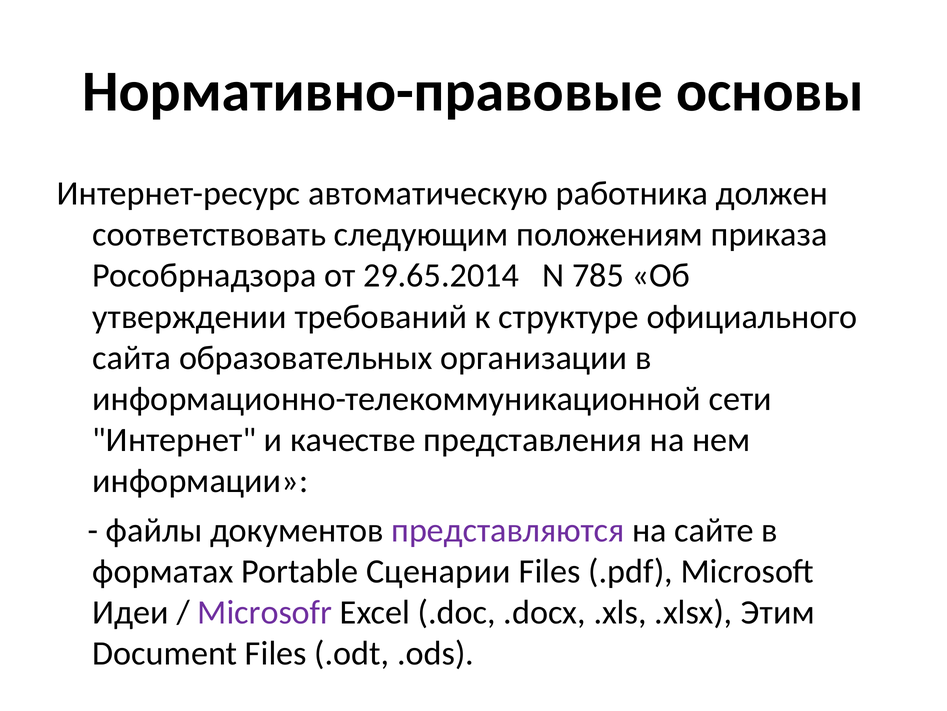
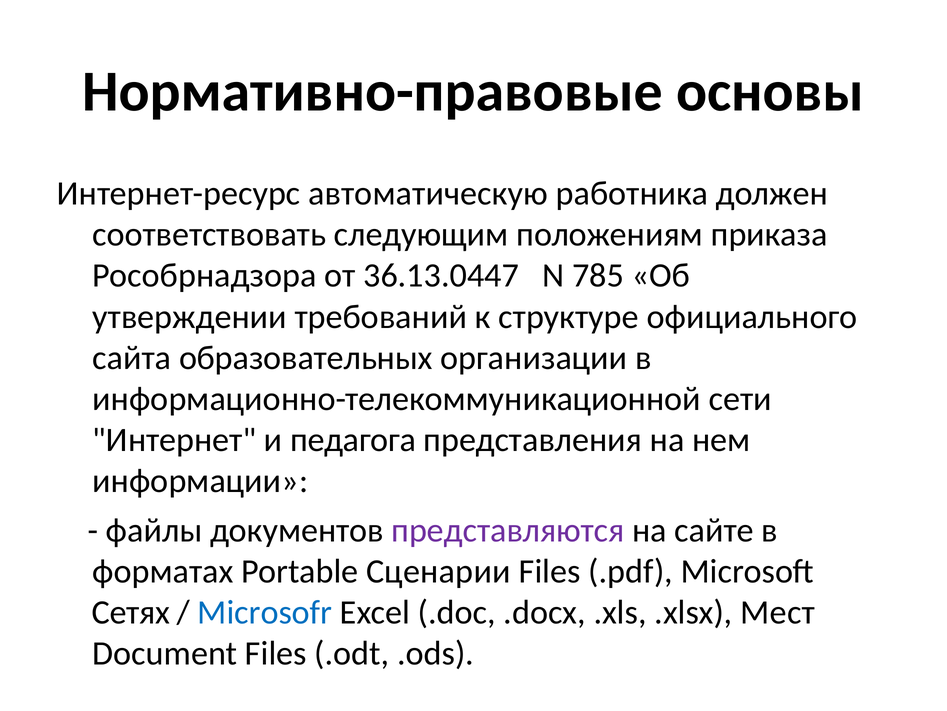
29.65.2014: 29.65.2014 -> 36.13.0447
качестве: качестве -> педагога
Идеи: Идеи -> Сетях
Microsofr colour: purple -> blue
Этим: Этим -> Мест
